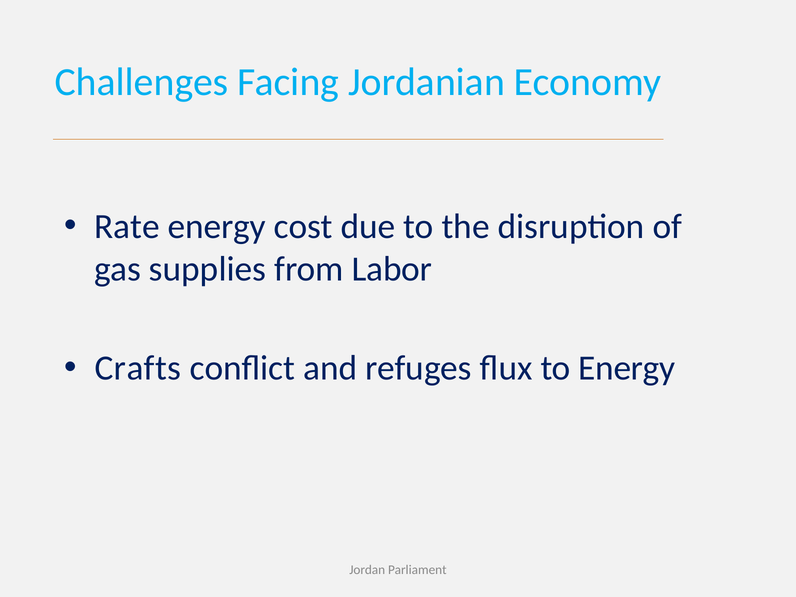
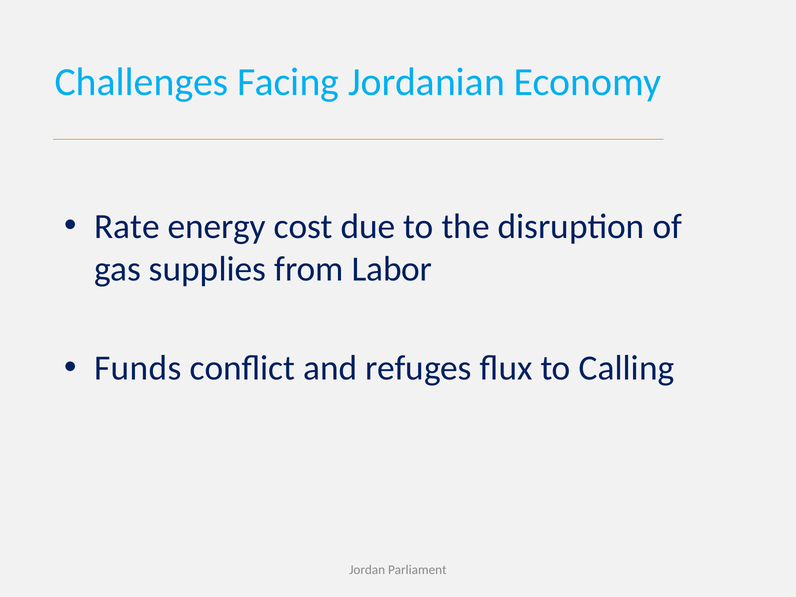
Crafts: Crafts -> Funds
to Energy: Energy -> Calling
